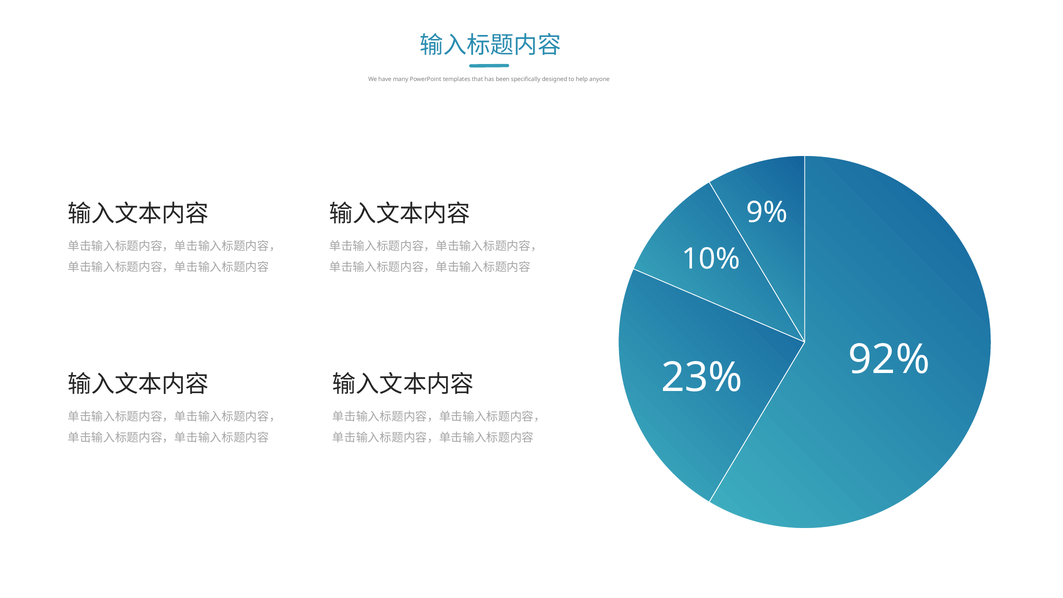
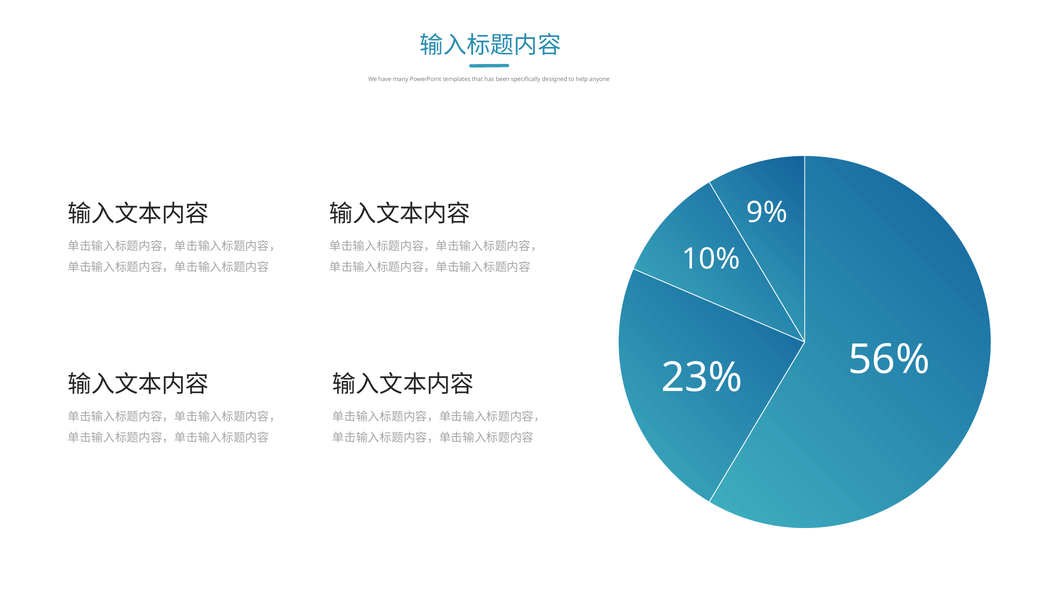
92%: 92% -> 56%
